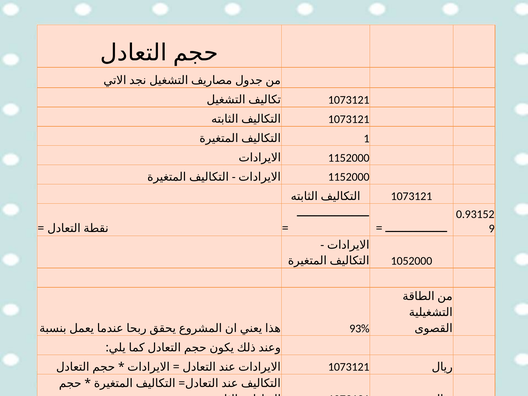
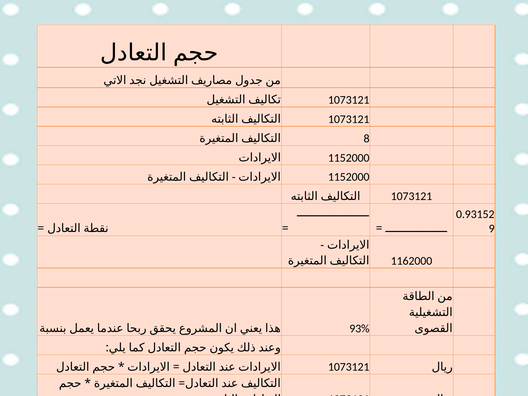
1: 1 -> 8
1052000: 1052000 -> 1162000
